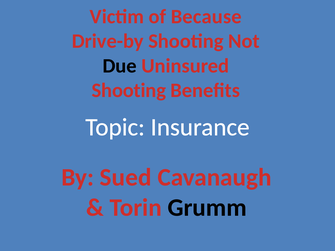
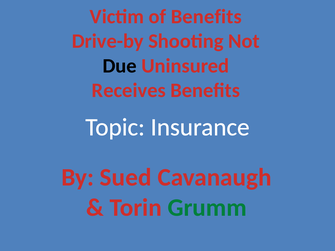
of Because: Because -> Benefits
Shooting at (129, 90): Shooting -> Receives
Grumm colour: black -> green
